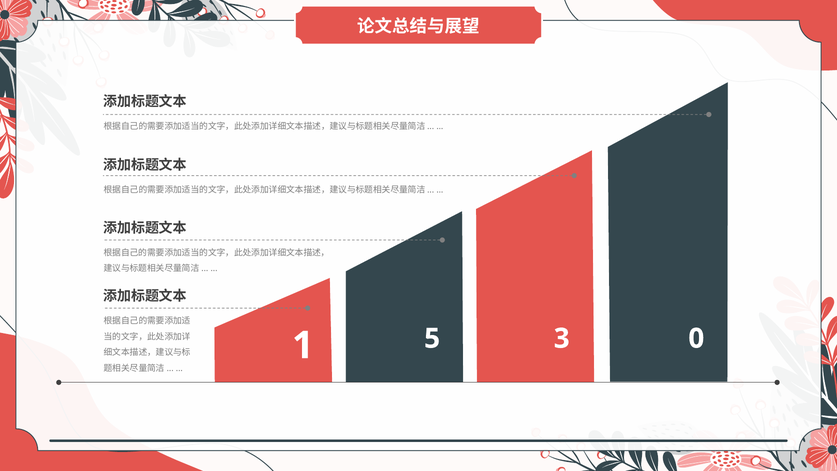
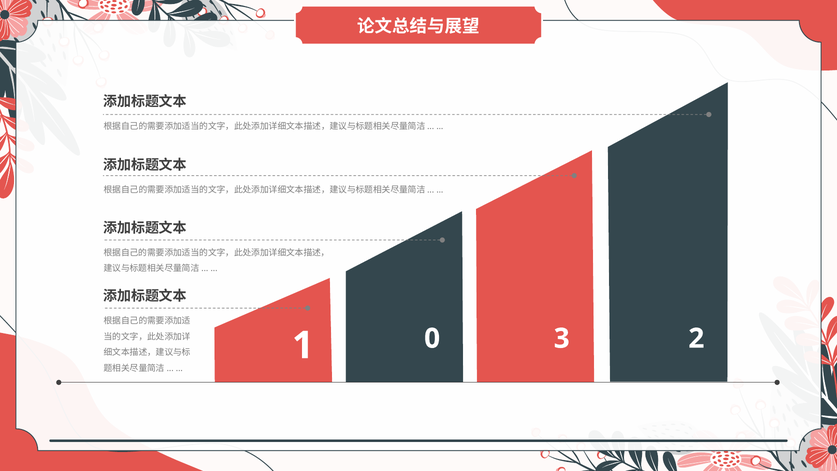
5: 5 -> 0
0: 0 -> 2
